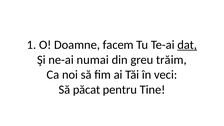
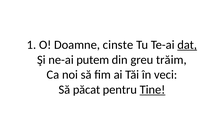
facem: facem -> cinste
numai: numai -> putem
Tine underline: none -> present
